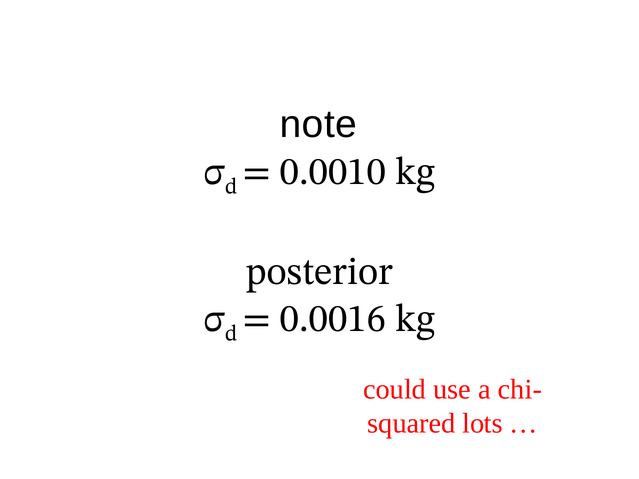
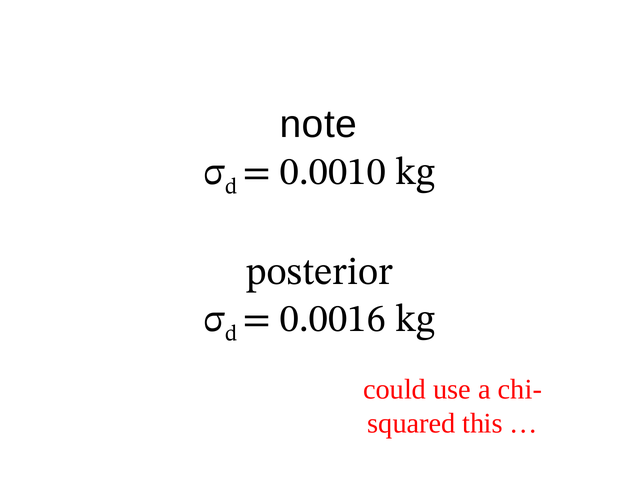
lots: lots -> this
